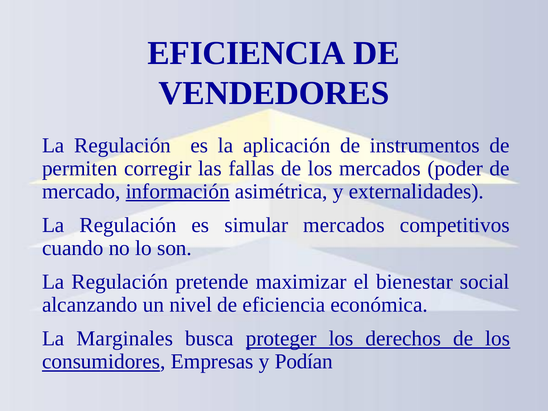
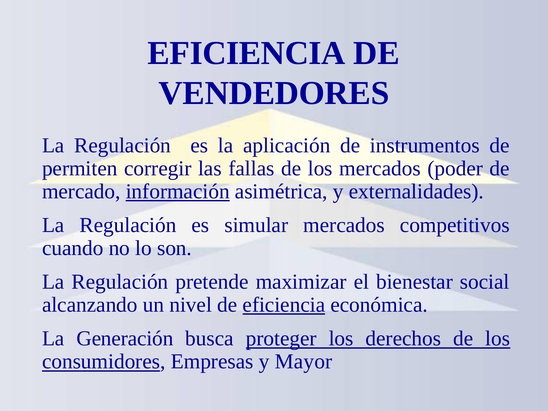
eficiencia at (284, 305) underline: none -> present
Marginales: Marginales -> Generación
Podían: Podían -> Mayor
